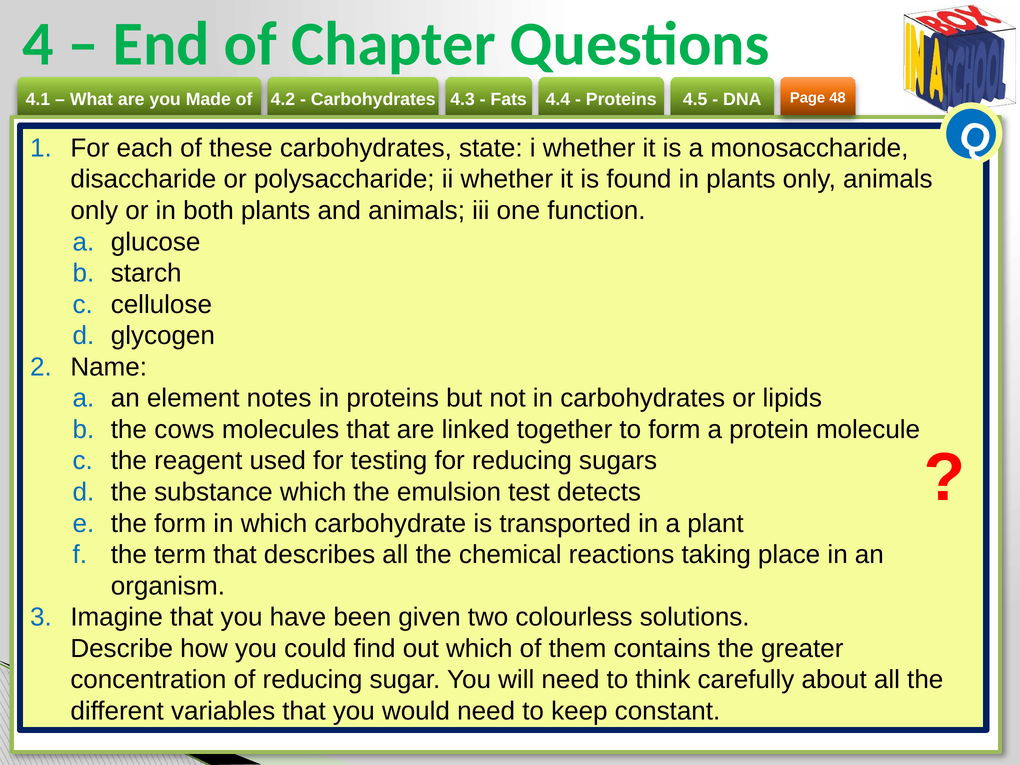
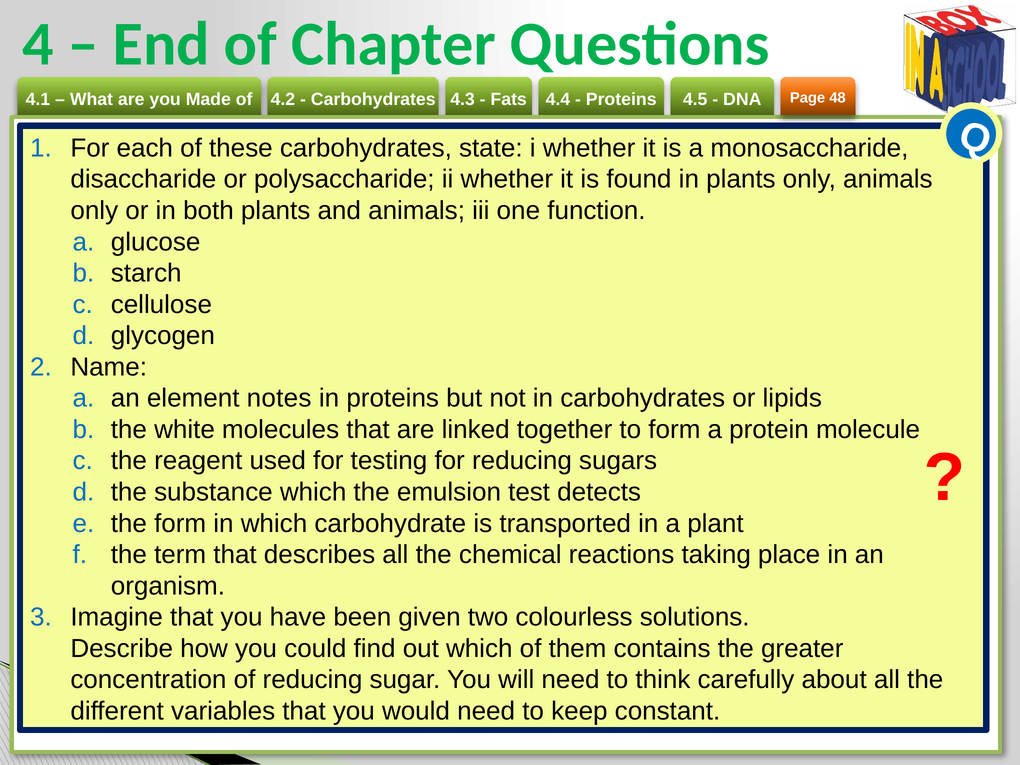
cows: cows -> white
